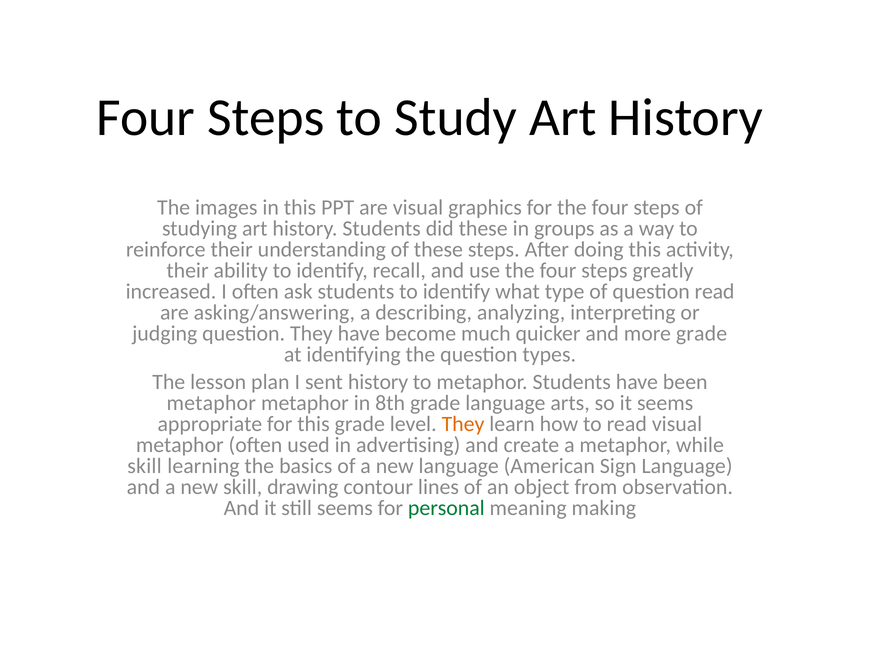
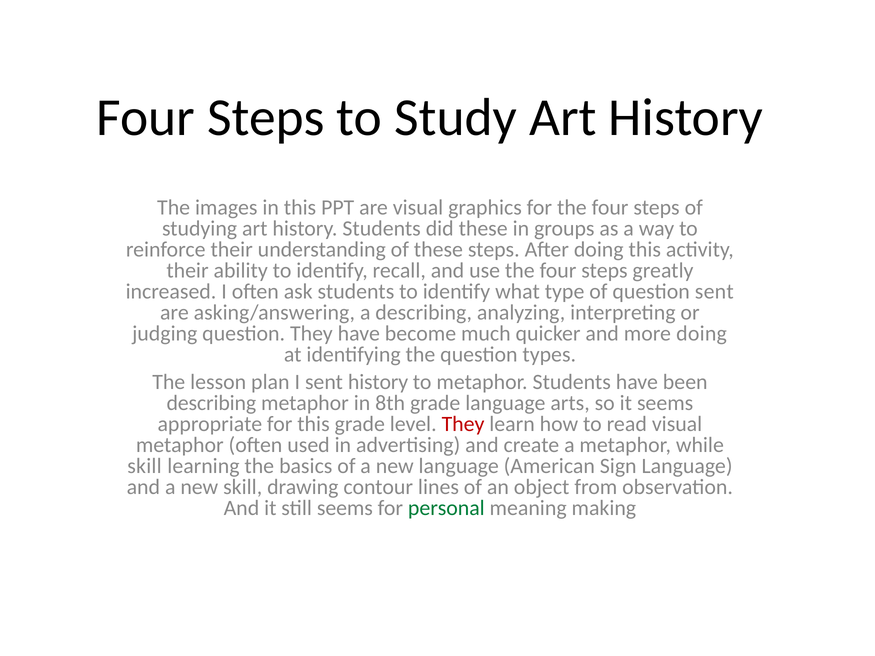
question read: read -> sent
more grade: grade -> doing
metaphor at (211, 403): metaphor -> describing
They at (463, 424) colour: orange -> red
